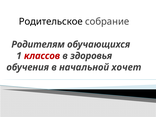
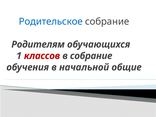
Родительское colour: black -> blue
в здоровья: здоровья -> собрание
хочет: хочет -> общие
